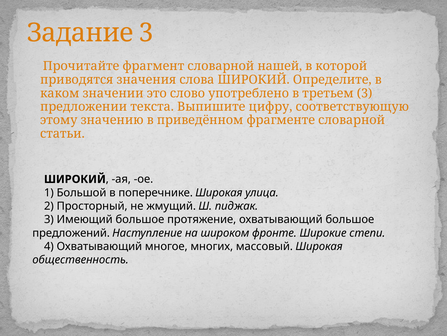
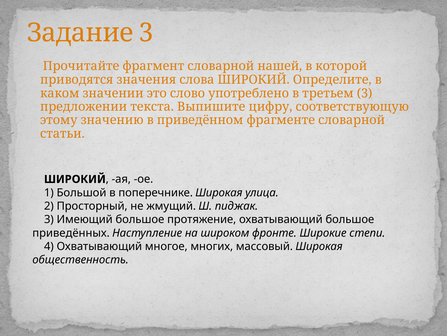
предложений: предложений -> приведённых
